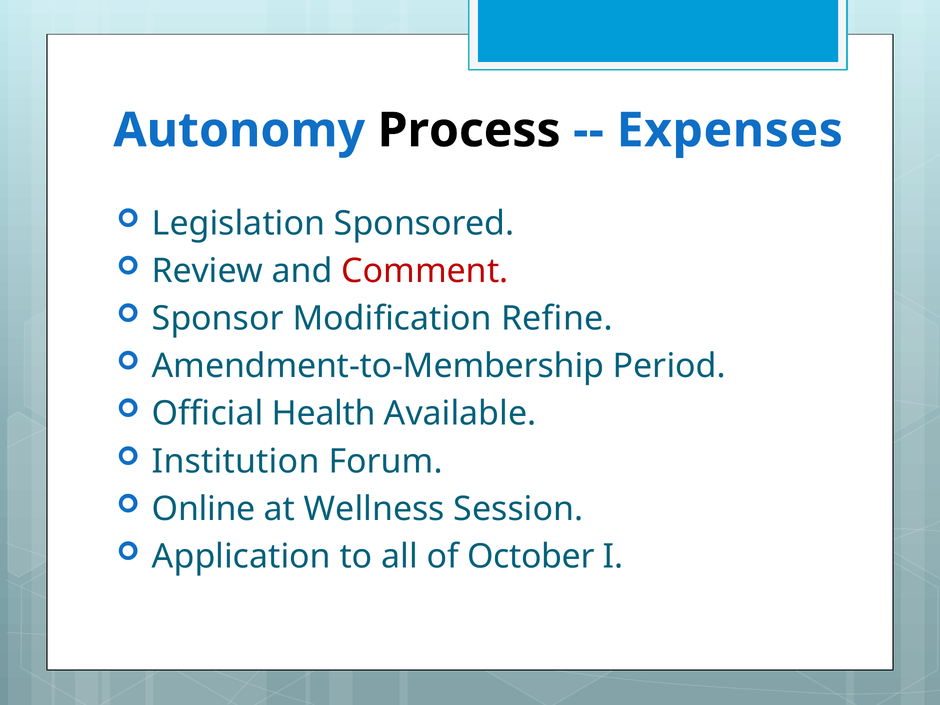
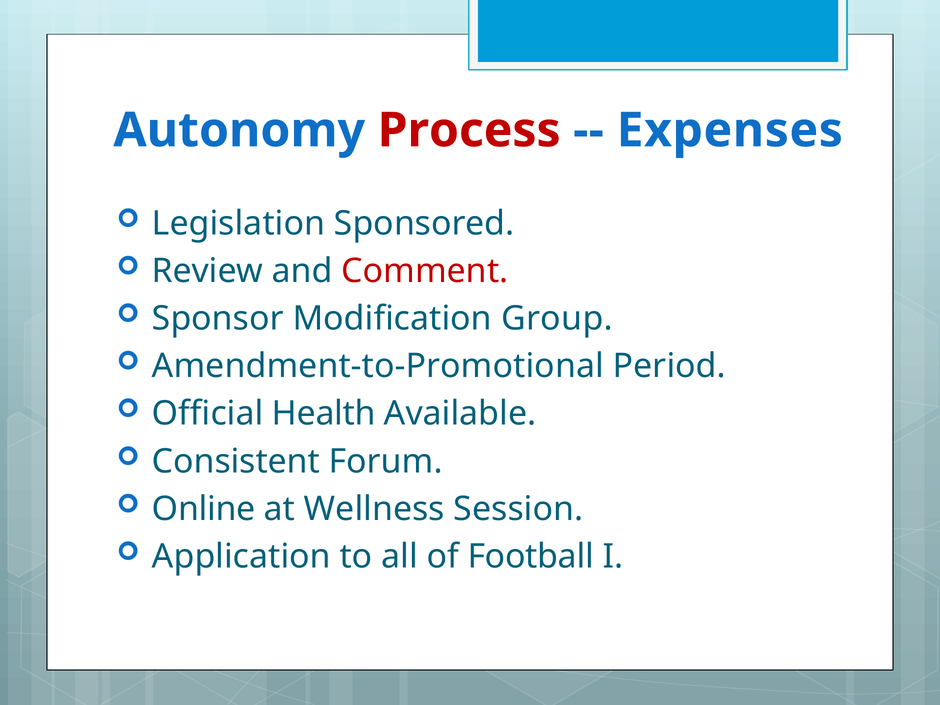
Process colour: black -> red
Refine: Refine -> Group
Amendment-to-Membership: Amendment-to-Membership -> Amendment-to-Promotional
Institution: Institution -> Consistent
October: October -> Football
